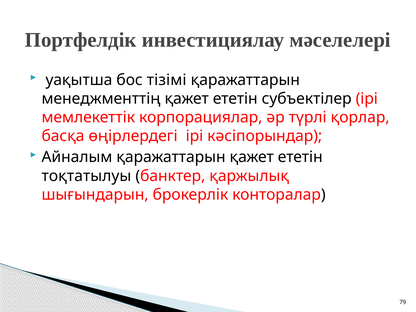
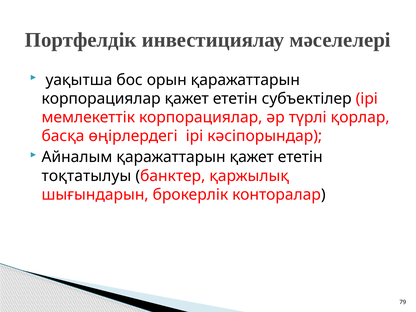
тізімі: тізімі -> орын
менеджменттің at (101, 99): менеджменттің -> корпорациялар
